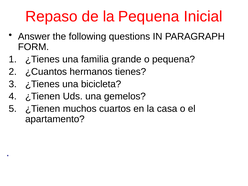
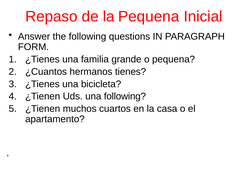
una gemelos: gemelos -> following
